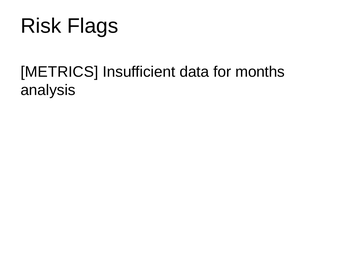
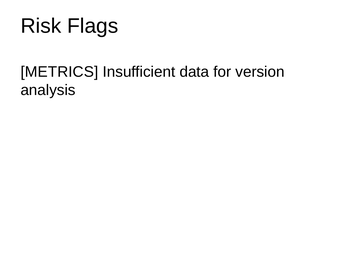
months: months -> version
